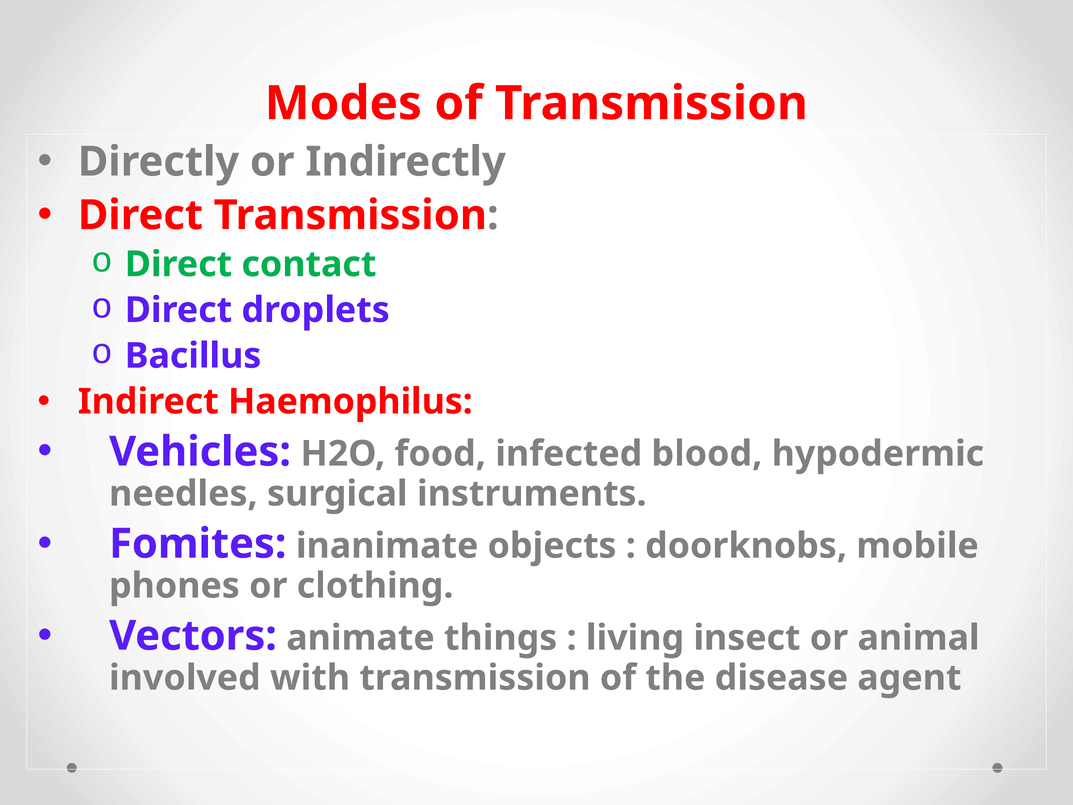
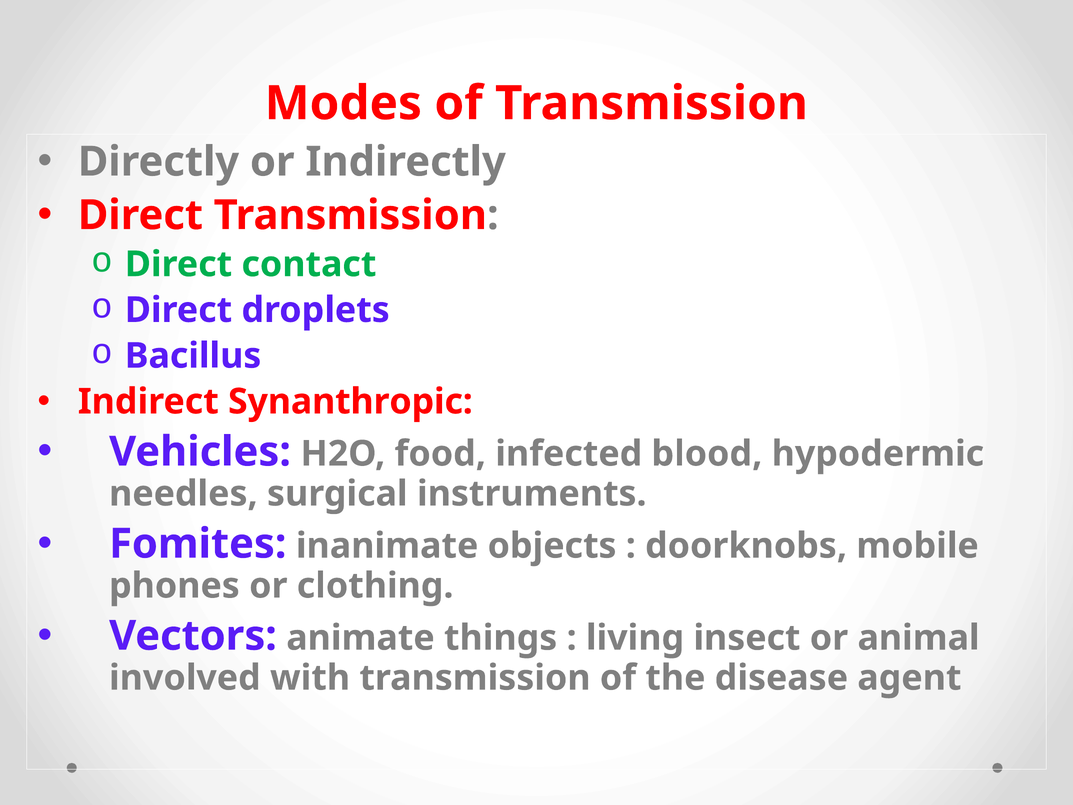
Haemophilus: Haemophilus -> Synanthropic
